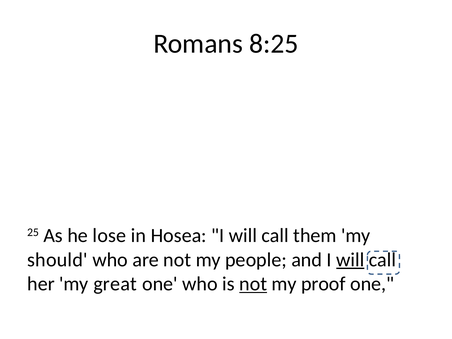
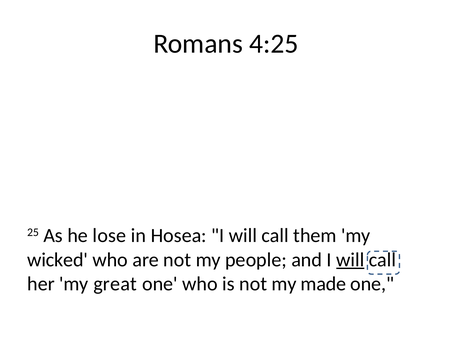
8:25: 8:25 -> 4:25
should: should -> wicked
not at (253, 284) underline: present -> none
proof: proof -> made
